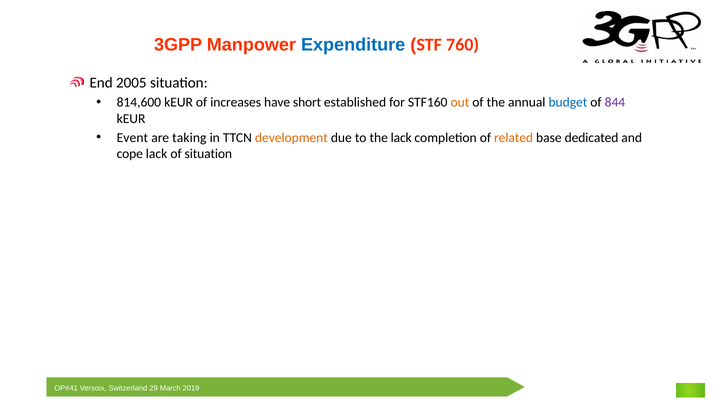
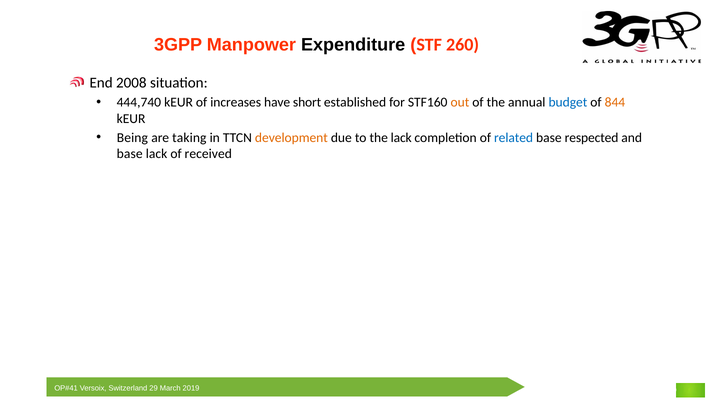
Expenditure colour: blue -> black
760: 760 -> 260
2005: 2005 -> 2008
814,600: 814,600 -> 444,740
844 colour: purple -> orange
Event: Event -> Being
related colour: orange -> blue
dedicated: dedicated -> respected
cope at (130, 154): cope -> base
of situation: situation -> received
